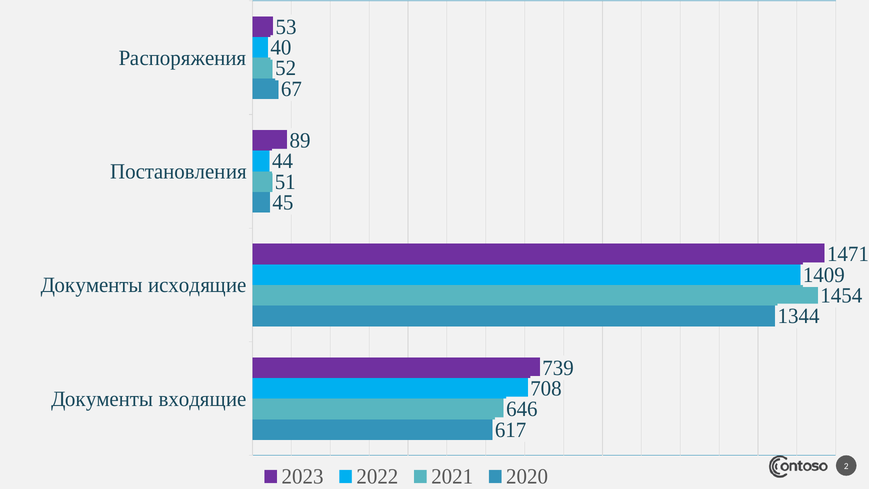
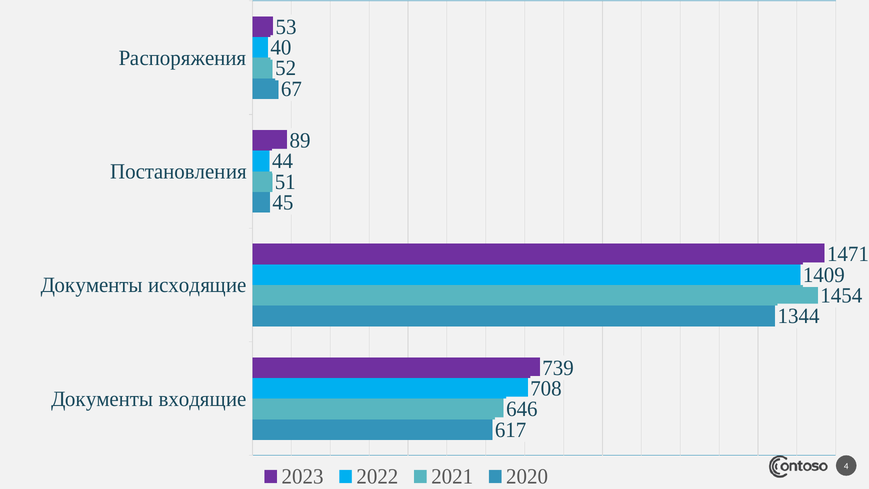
2: 2 -> 4
